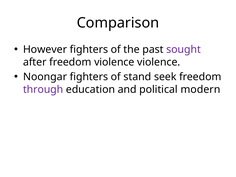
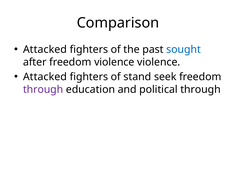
However at (45, 50): However -> Attacked
sought colour: purple -> blue
Noongar at (45, 77): Noongar -> Attacked
political modern: modern -> through
